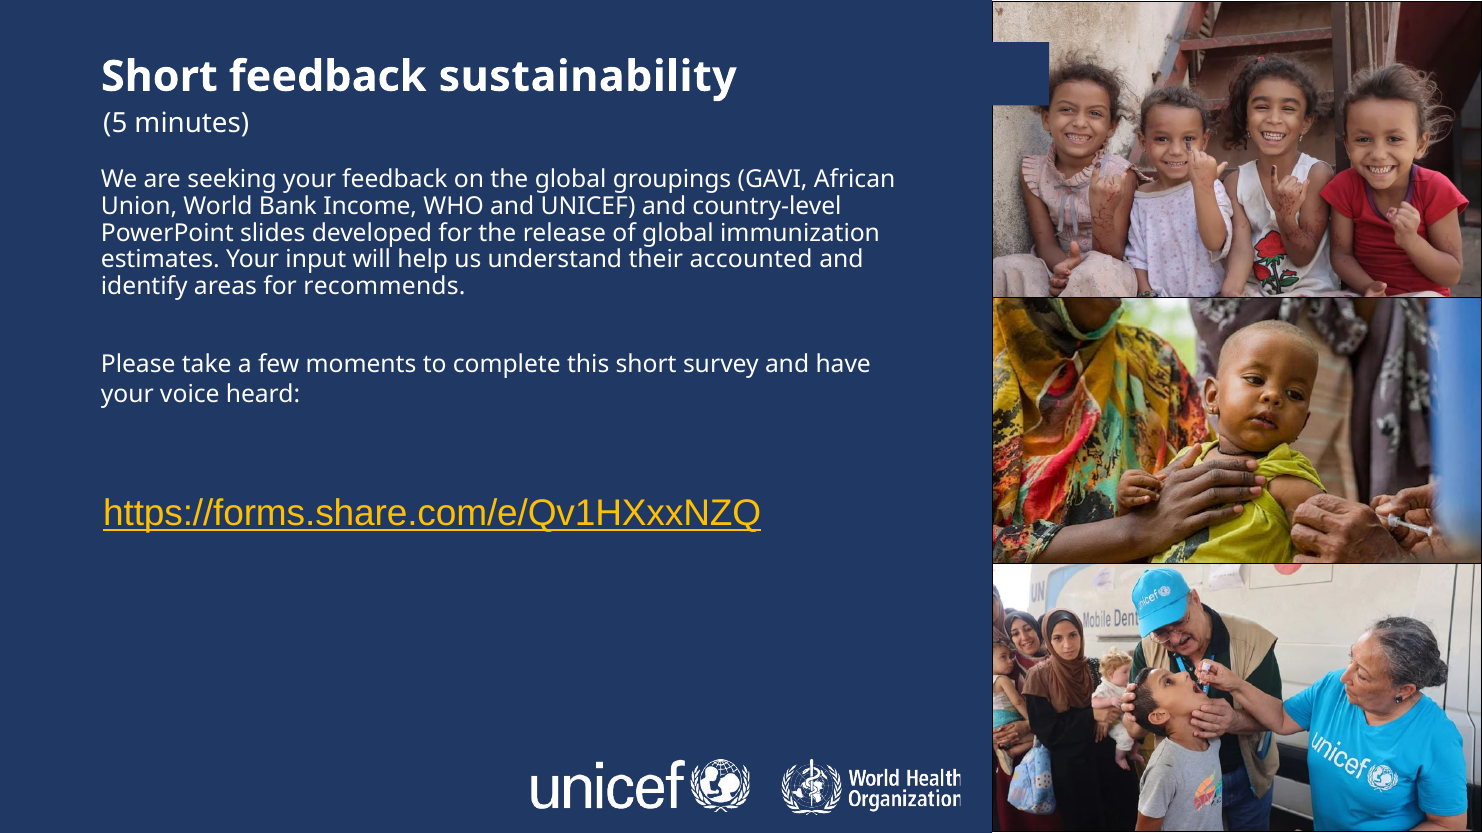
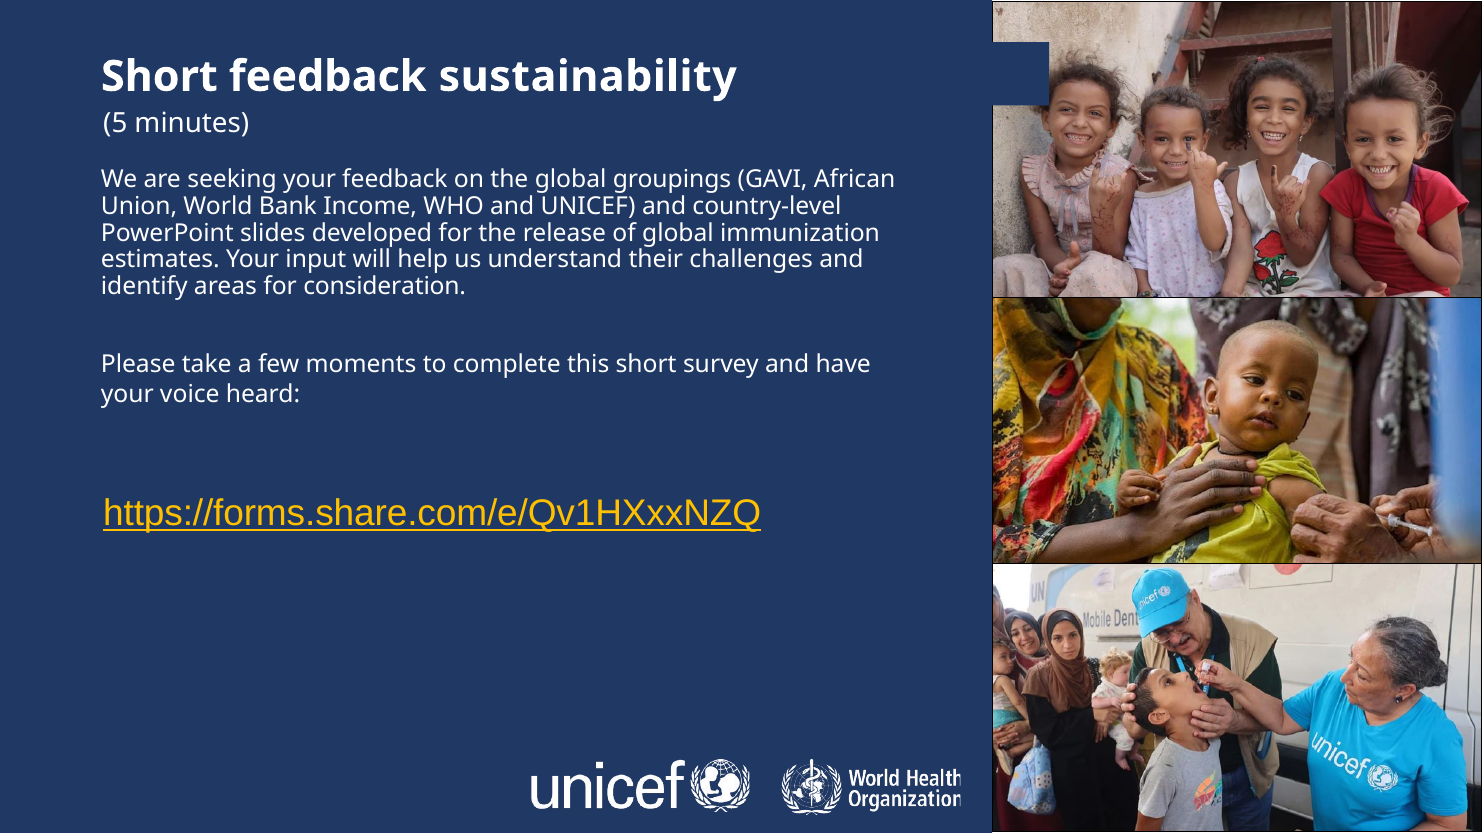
accounted: accounted -> challenges
recommends: recommends -> consideration
